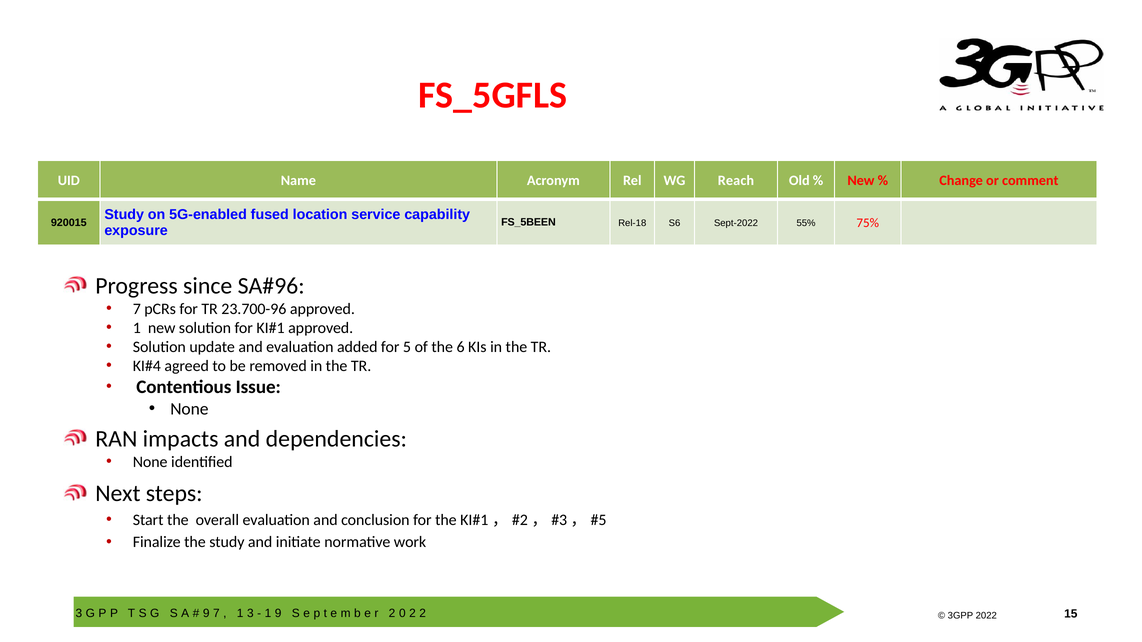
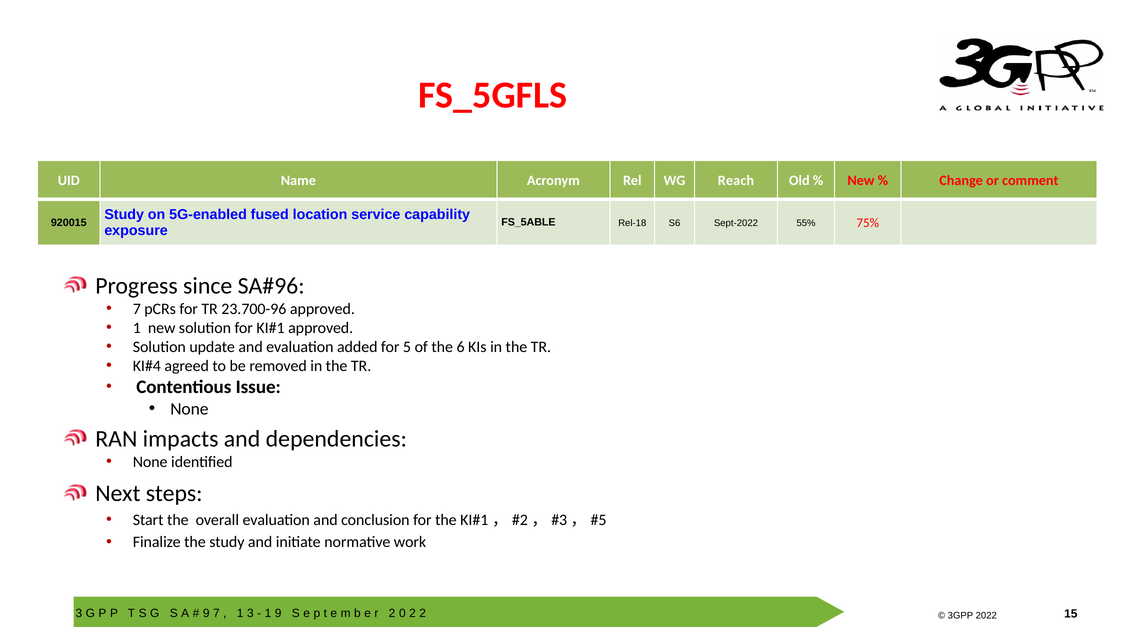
FS_5BEEN: FS_5BEEN -> FS_5ABLE
